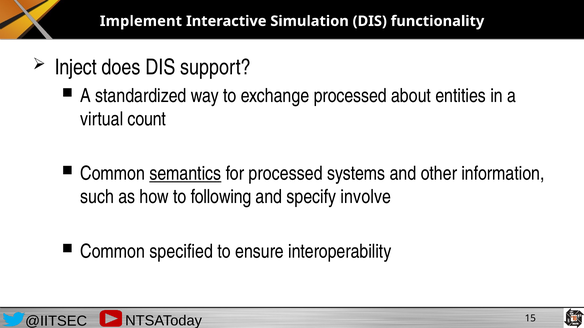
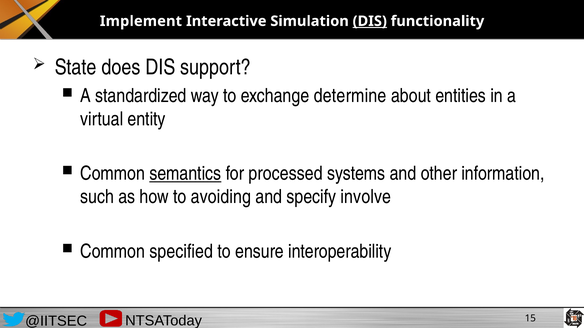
DIS at (370, 21) underline: none -> present
Inject: Inject -> State
exchange processed: processed -> determine
count: count -> entity
following: following -> avoiding
